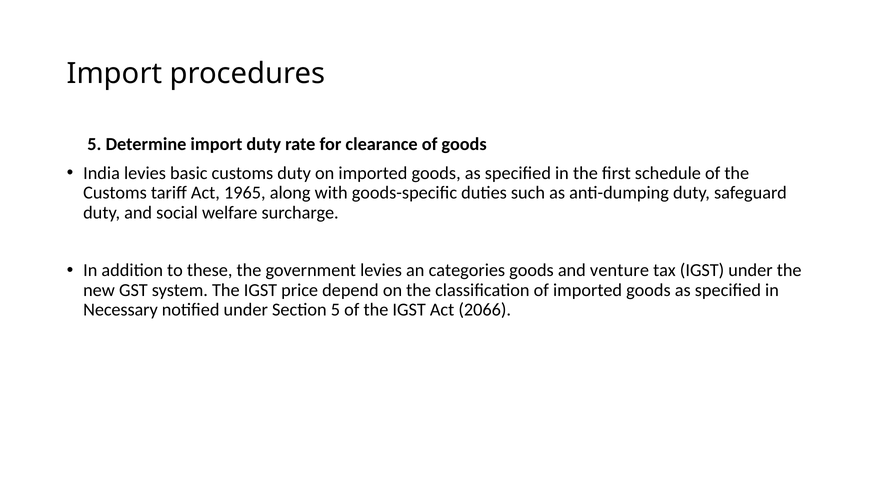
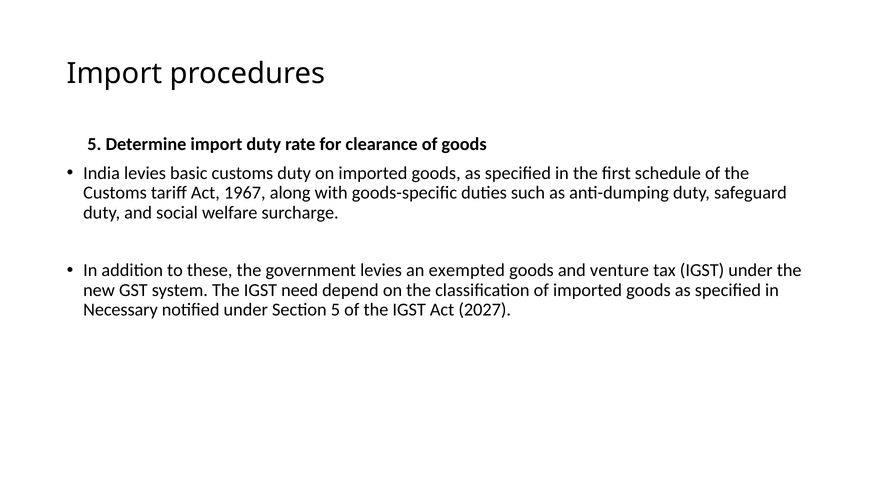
1965: 1965 -> 1967
categories: categories -> exempted
price: price -> need
2066: 2066 -> 2027
